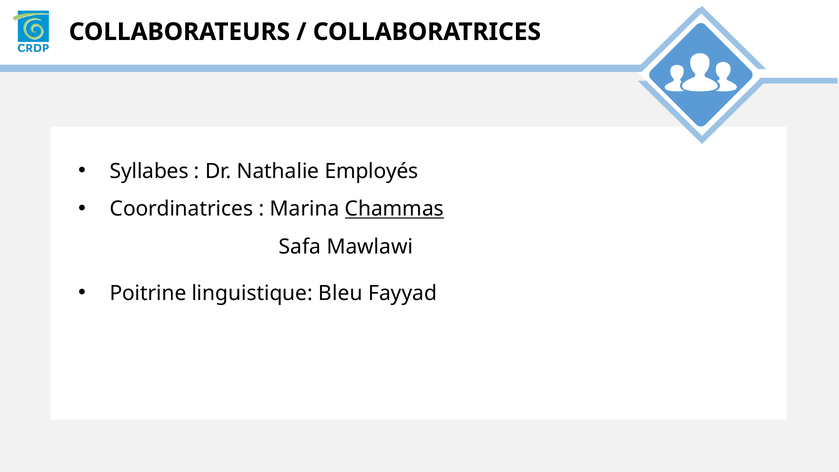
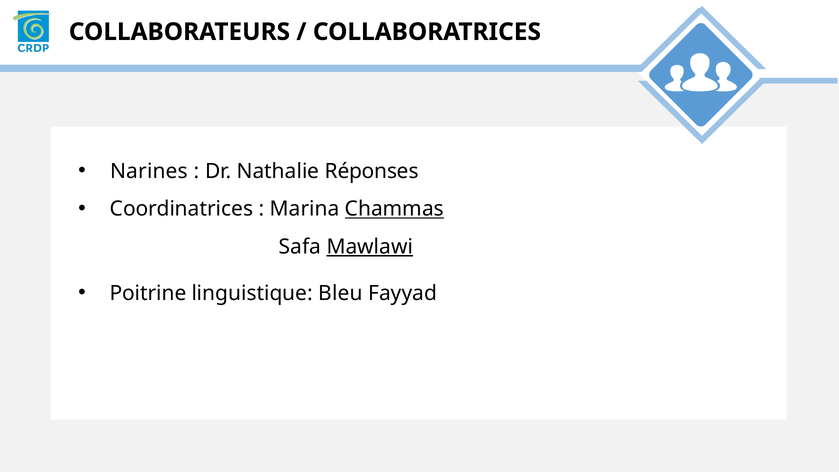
Syllabes: Syllabes -> Narines
Employés: Employés -> Réponses
Mawlawi underline: none -> present
